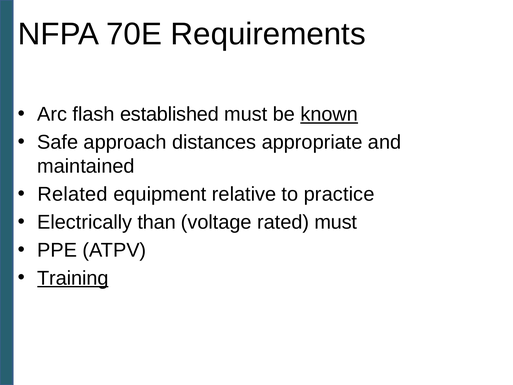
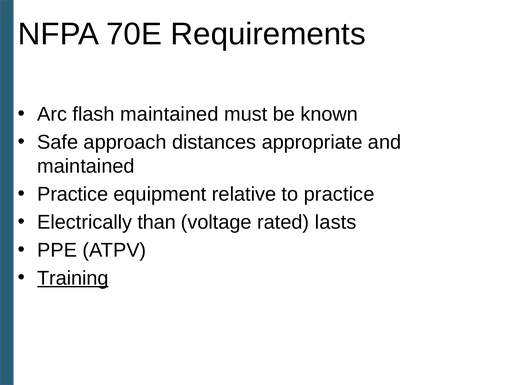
flash established: established -> maintained
known underline: present -> none
Related at (73, 194): Related -> Practice
rated must: must -> lasts
